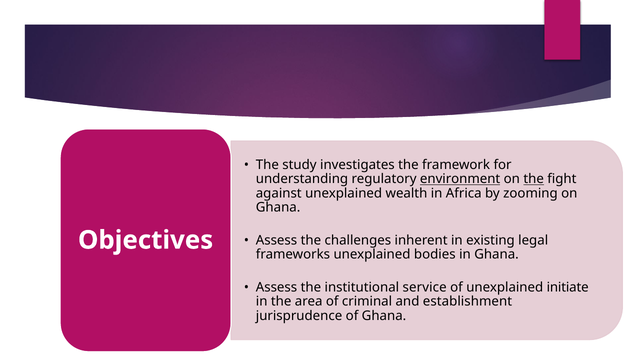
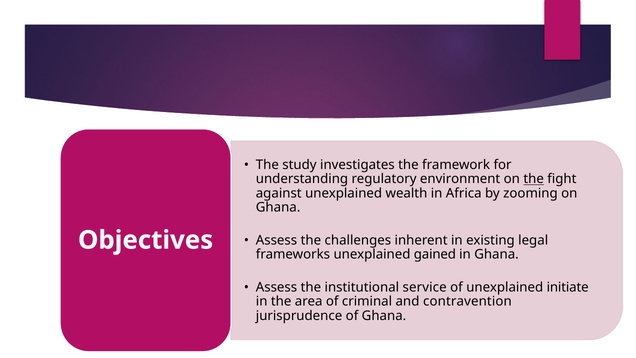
environment underline: present -> none
bodies: bodies -> gained
establishment: establishment -> contravention
